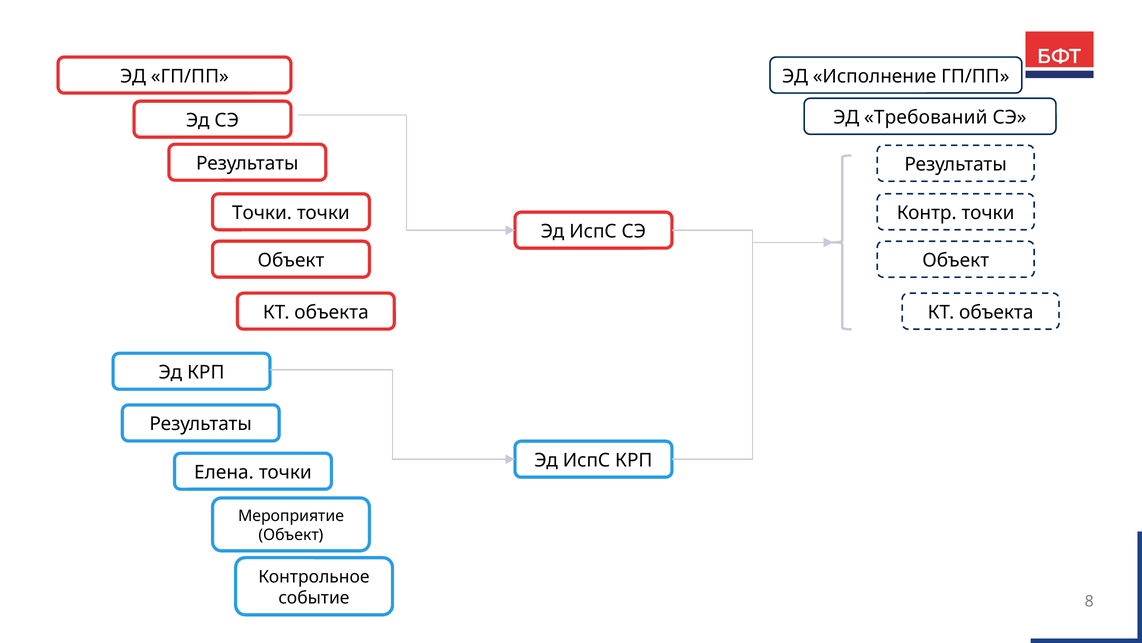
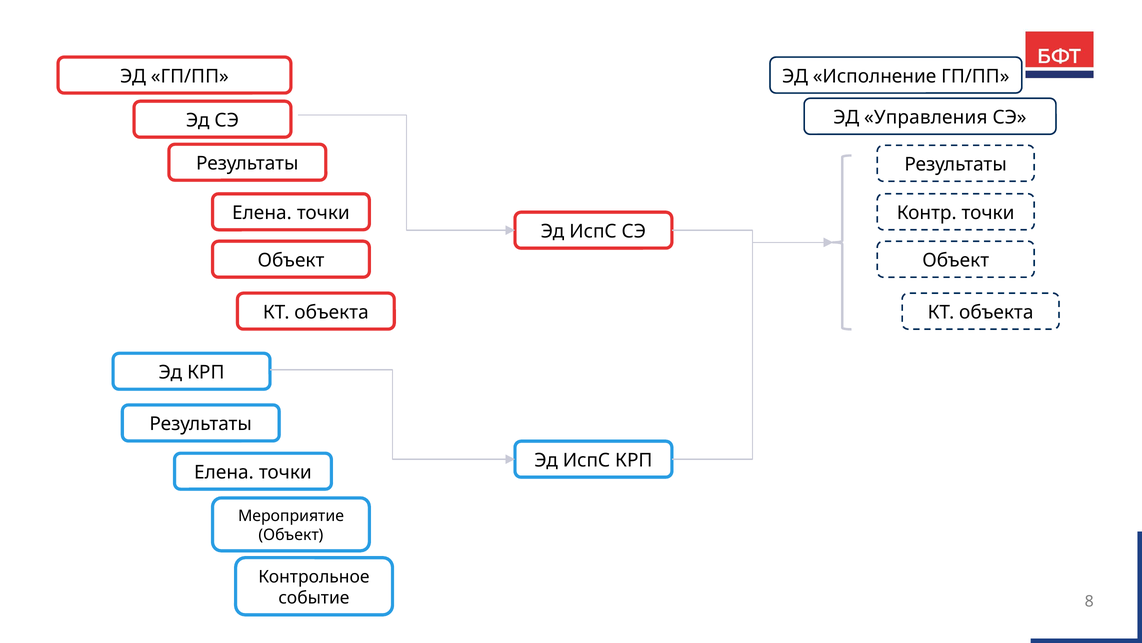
Требований: Требований -> Управления
Точки at (262, 213): Точки -> Елена
